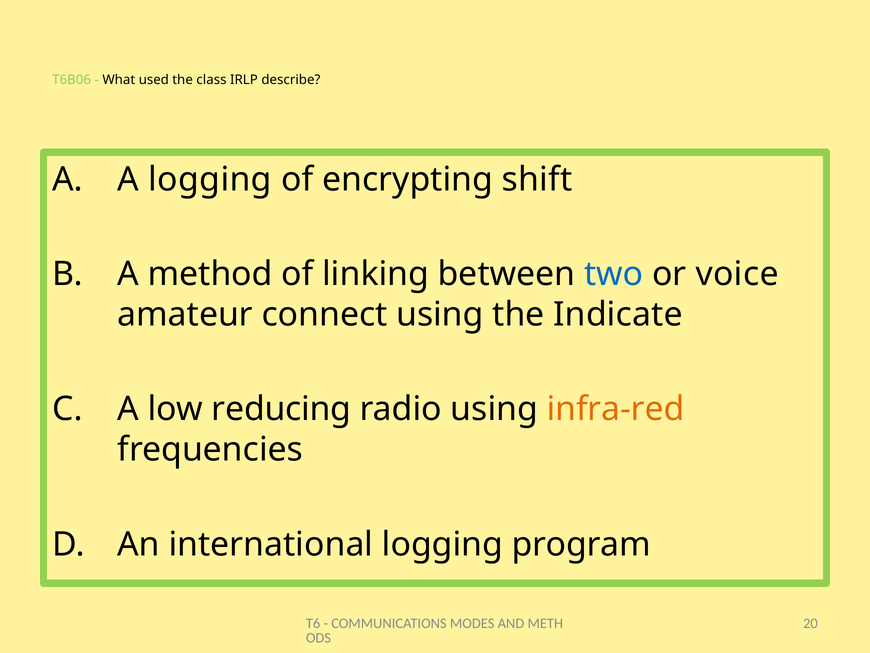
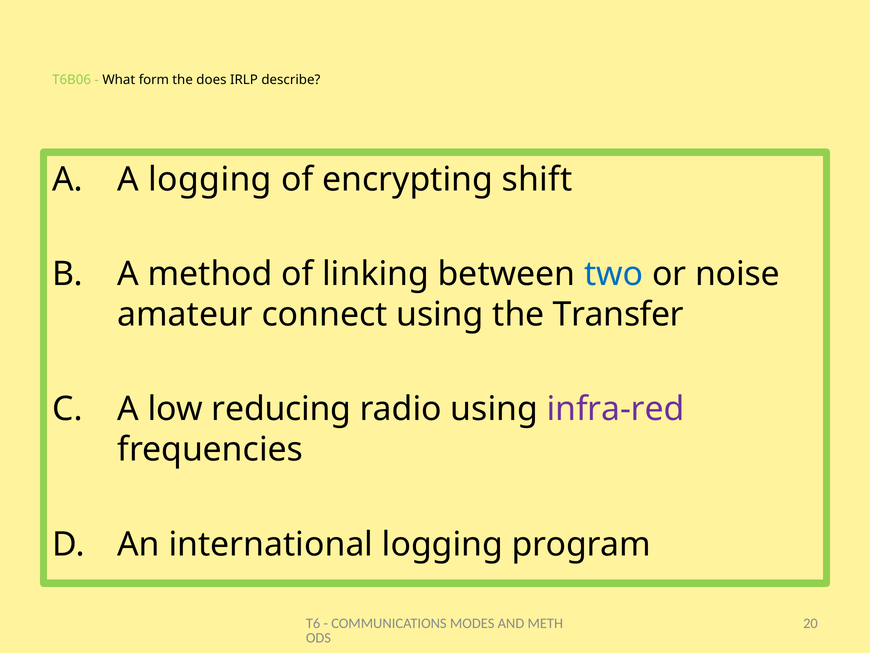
used: used -> form
class: class -> does
voice: voice -> noise
Indicate: Indicate -> Transfer
infra-red colour: orange -> purple
